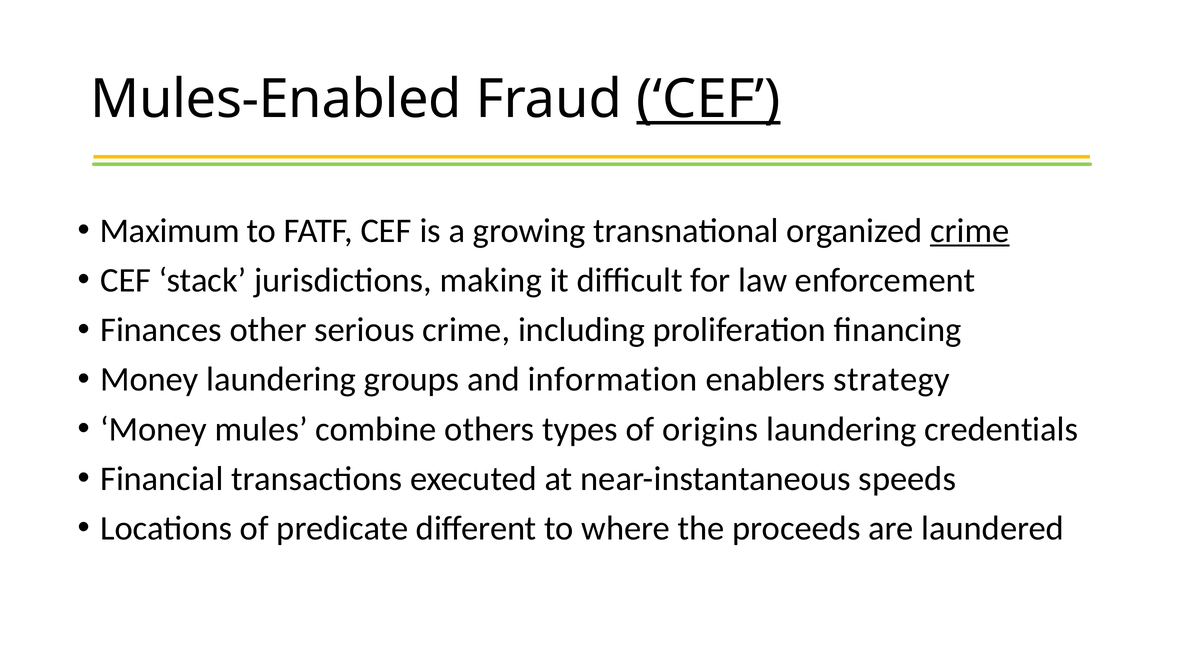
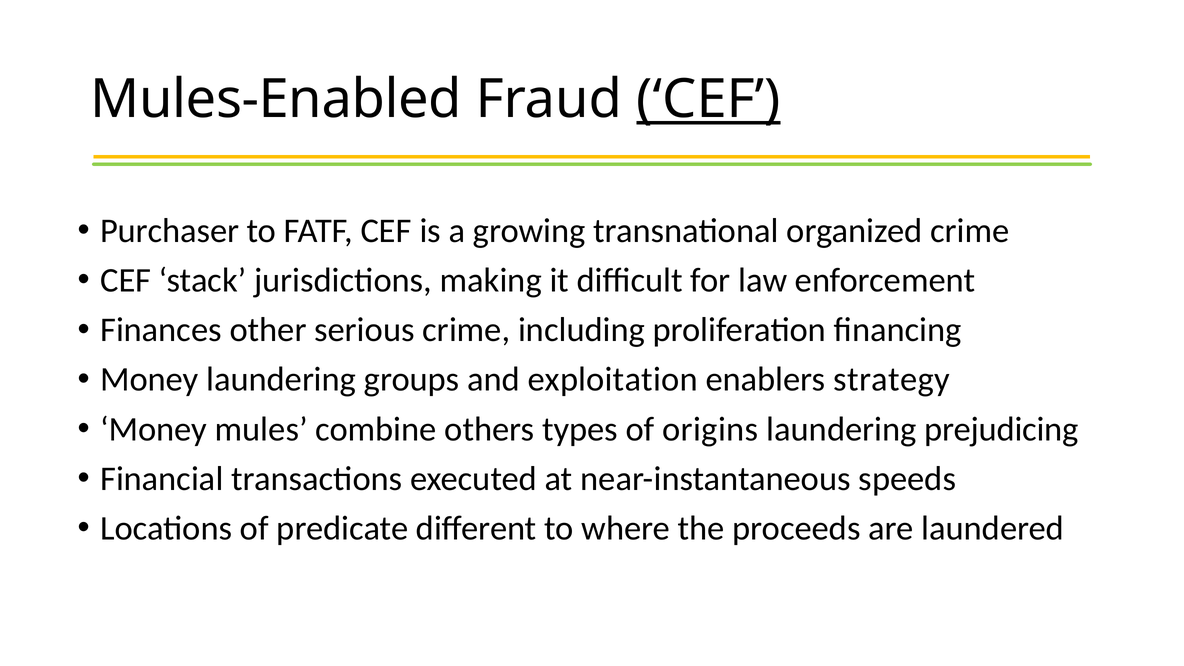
Maximum: Maximum -> Purchaser
crime at (970, 231) underline: present -> none
information: information -> exploitation
credentials: credentials -> prejudicing
